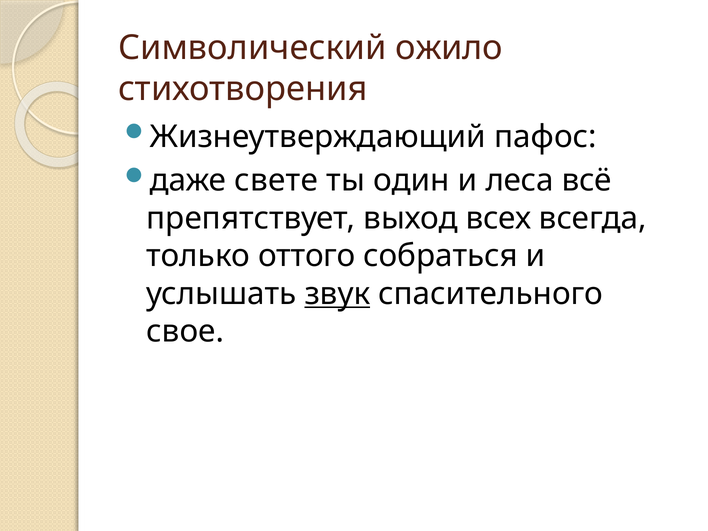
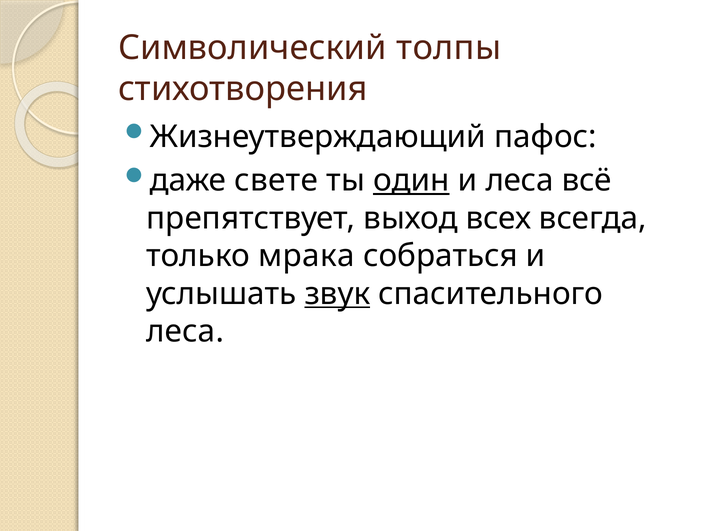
ожило: ожило -> толпы
один underline: none -> present
оттого: оттого -> мрака
свое at (185, 331): свое -> леса
